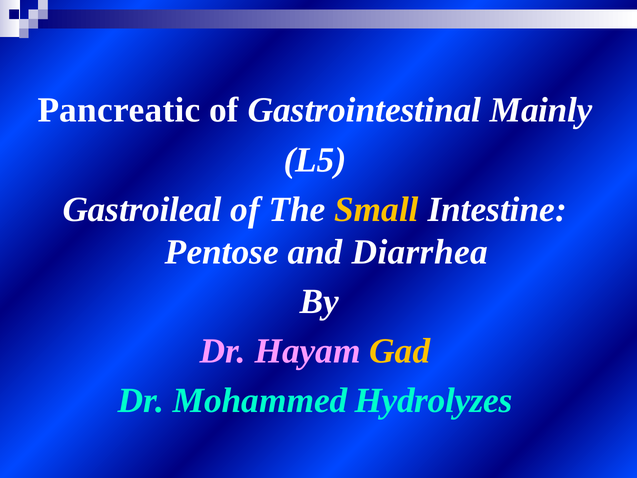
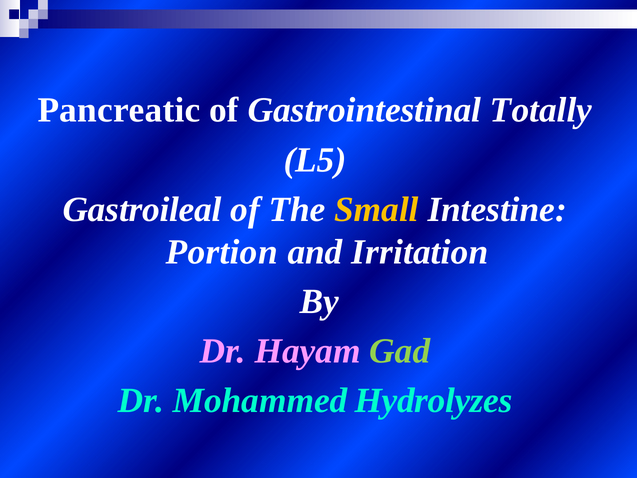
Mainly: Mainly -> Totally
Pentose: Pentose -> Portion
Diarrhea: Diarrhea -> Irritation
Gad colour: yellow -> light green
